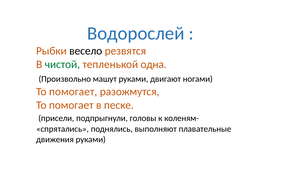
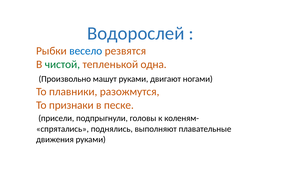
весело colour: black -> blue
помогает at (73, 92): помогает -> плавники
помогает at (71, 105): помогает -> признаки
